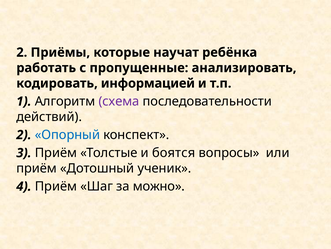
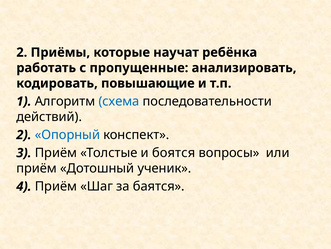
информацией: информацией -> повышающие
схема colour: purple -> blue
можно: можно -> баятся
